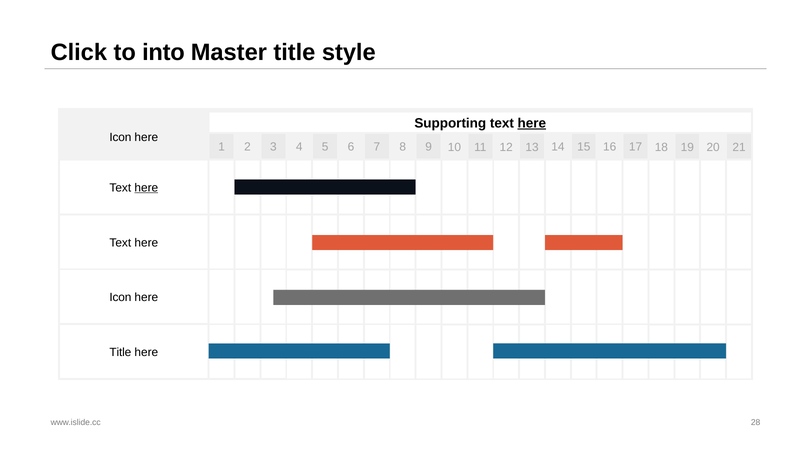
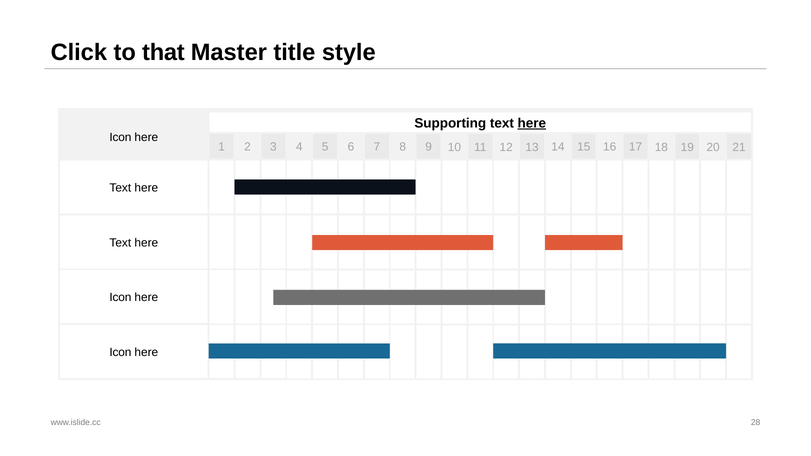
into: into -> that
here at (146, 188) underline: present -> none
Title at (120, 353): Title -> Icon
